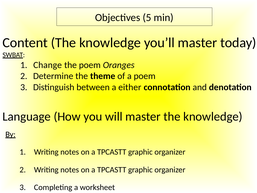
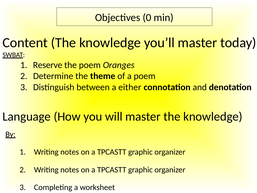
5: 5 -> 0
Change: Change -> Reserve
